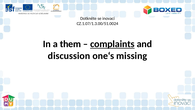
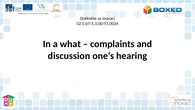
them: them -> what
complaints underline: present -> none
missing: missing -> hearing
